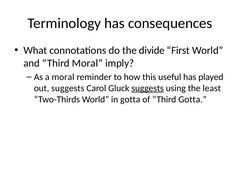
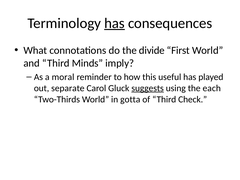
has at (114, 23) underline: none -> present
Third Moral: Moral -> Minds
out suggests: suggests -> separate
least: least -> each
Third Gotta: Gotta -> Check
